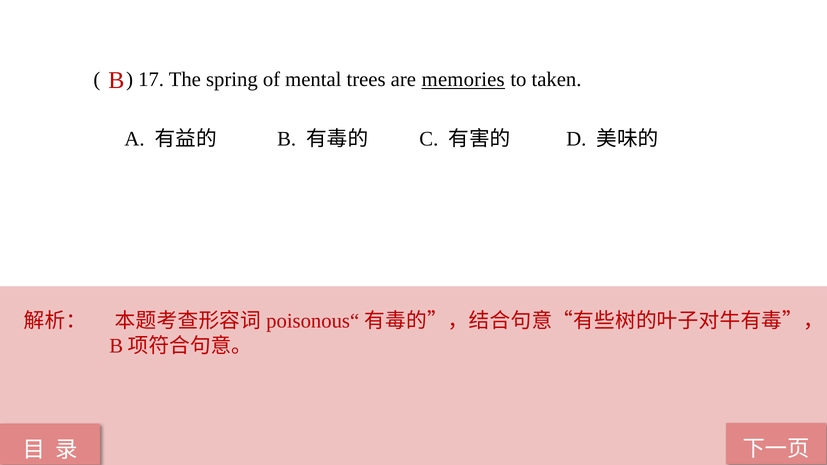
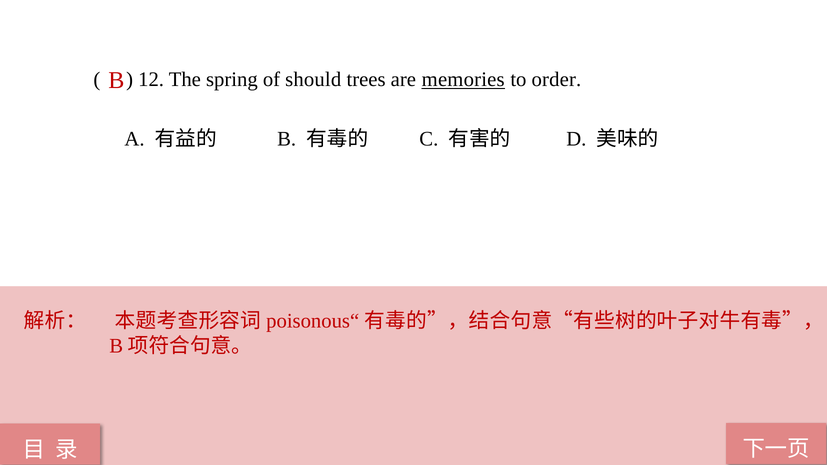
17: 17 -> 12
mental: mental -> should
taken: taken -> order
